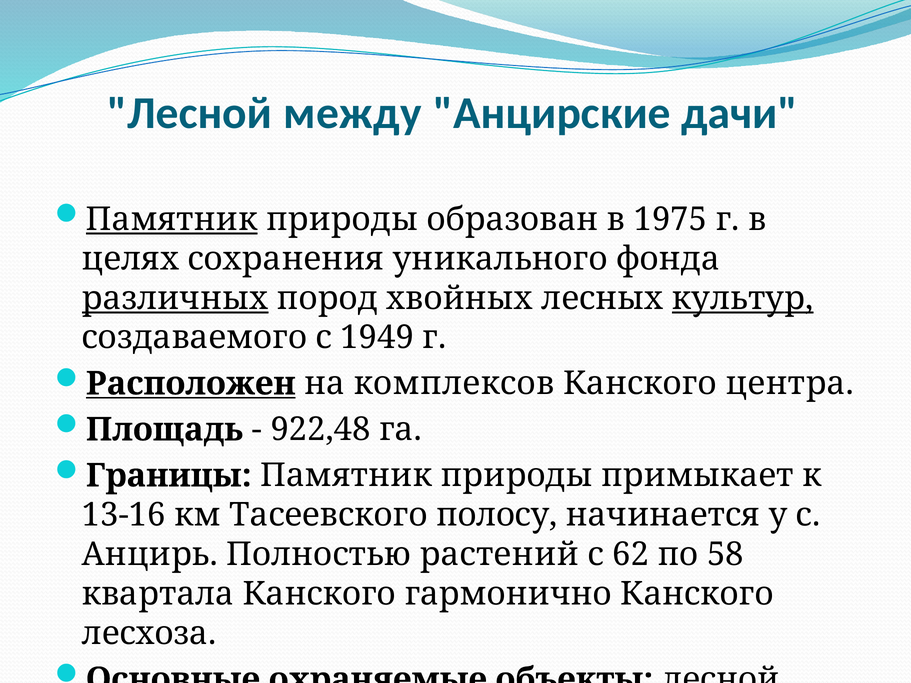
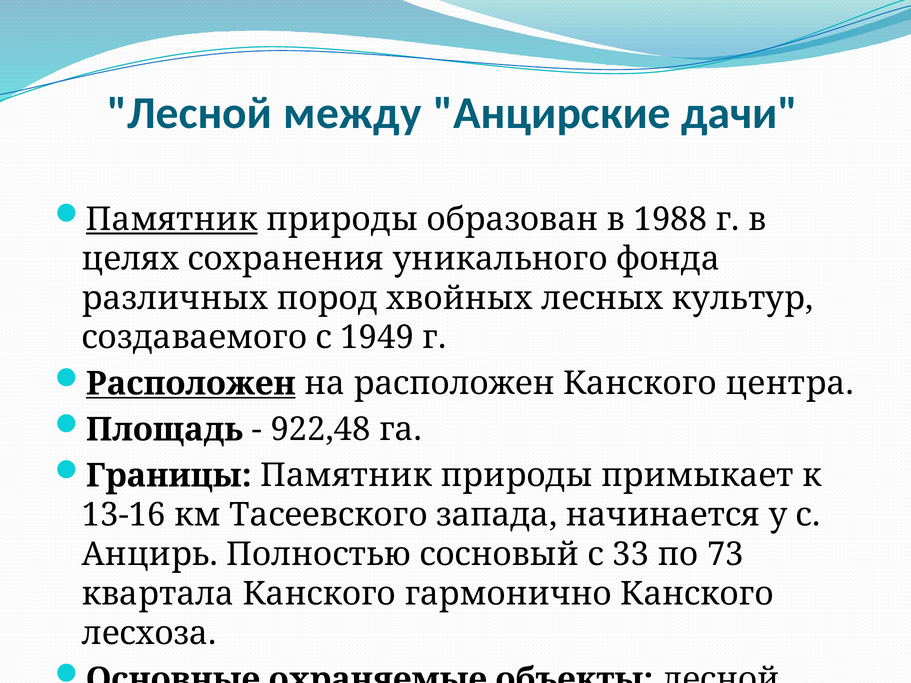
1975: 1975 -> 1988
различных underline: present -> none
культур underline: present -> none
на комплексов: комплексов -> расположен
полосу: полосу -> запада
растений: растений -> сосновый
62: 62 -> 33
58: 58 -> 73
